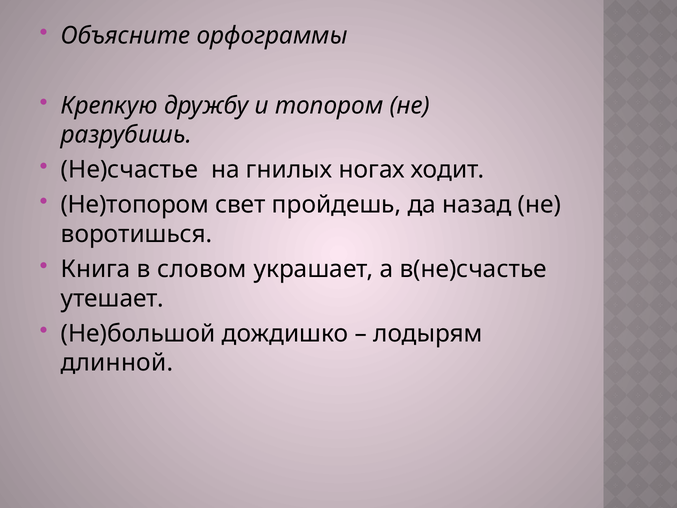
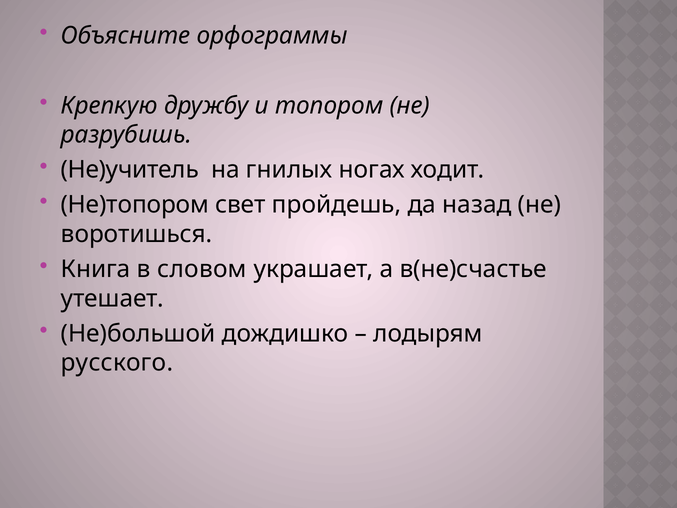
Не)счастье: Не)счастье -> Не)учитель
длинной: длинной -> русского
